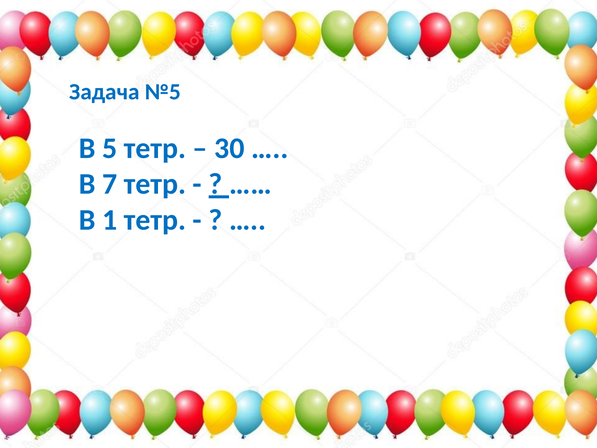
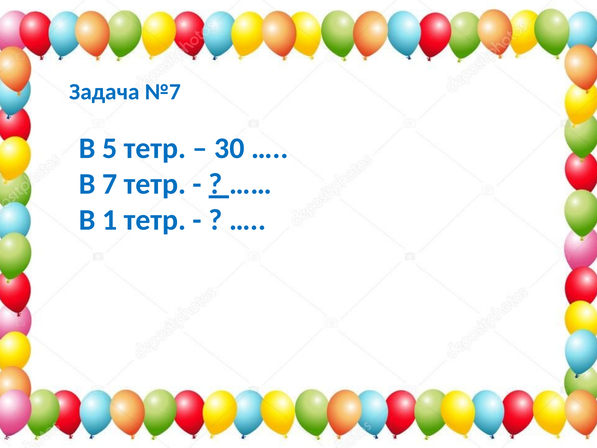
№5: №5 -> №7
